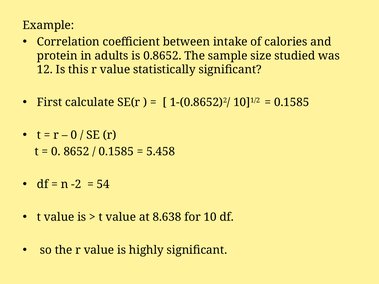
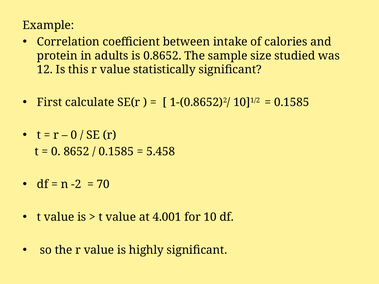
54: 54 -> 70
8.638: 8.638 -> 4.001
